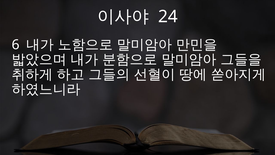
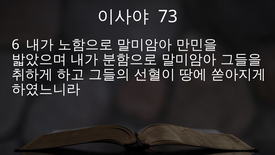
24: 24 -> 73
